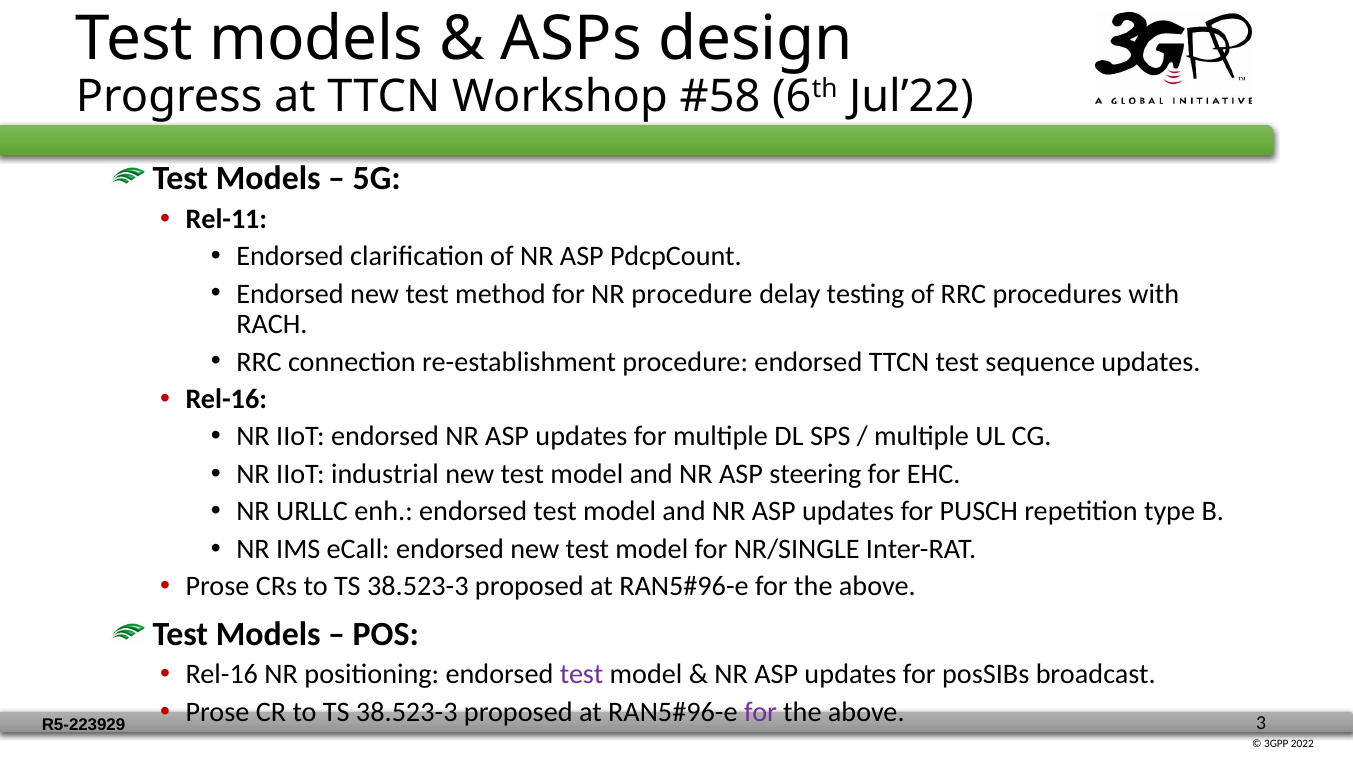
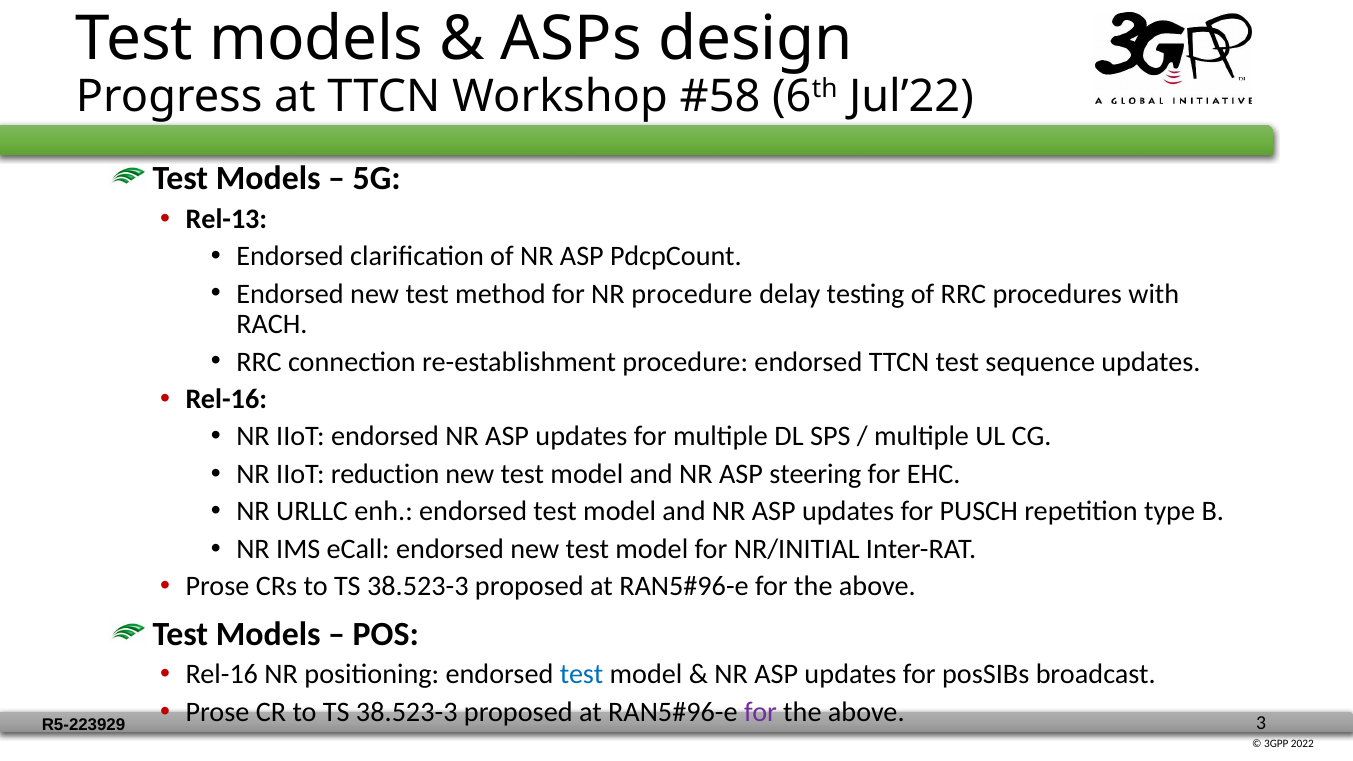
Rel-11: Rel-11 -> Rel-13
industrial: industrial -> reduction
NR/SINGLE: NR/SINGLE -> NR/INITIAL
test at (582, 675) colour: purple -> blue
